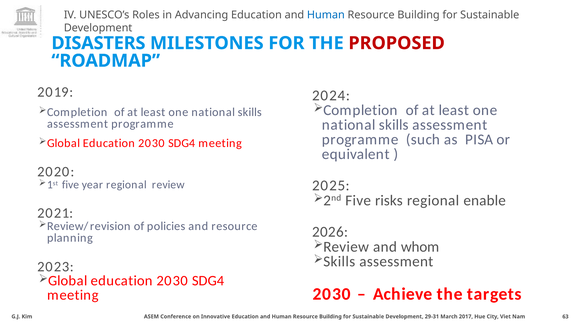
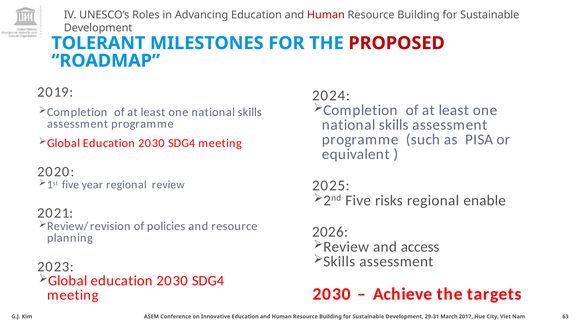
Human at (326, 15) colour: blue -> red
DISASTERS: DISASTERS -> TOLERANT
whom: whom -> access
